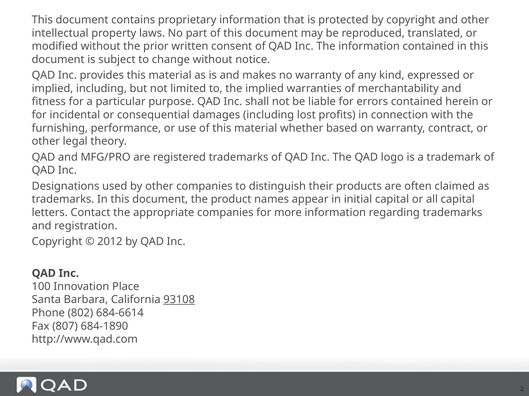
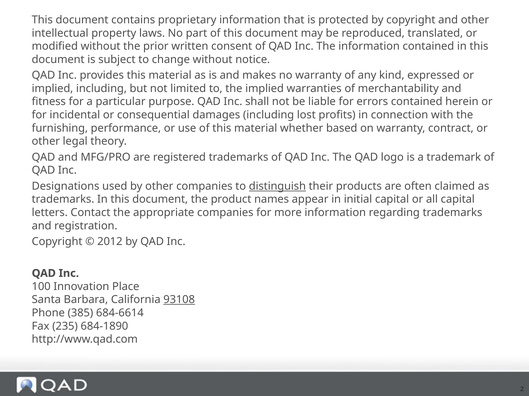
distinguish underline: none -> present
802: 802 -> 385
807: 807 -> 235
